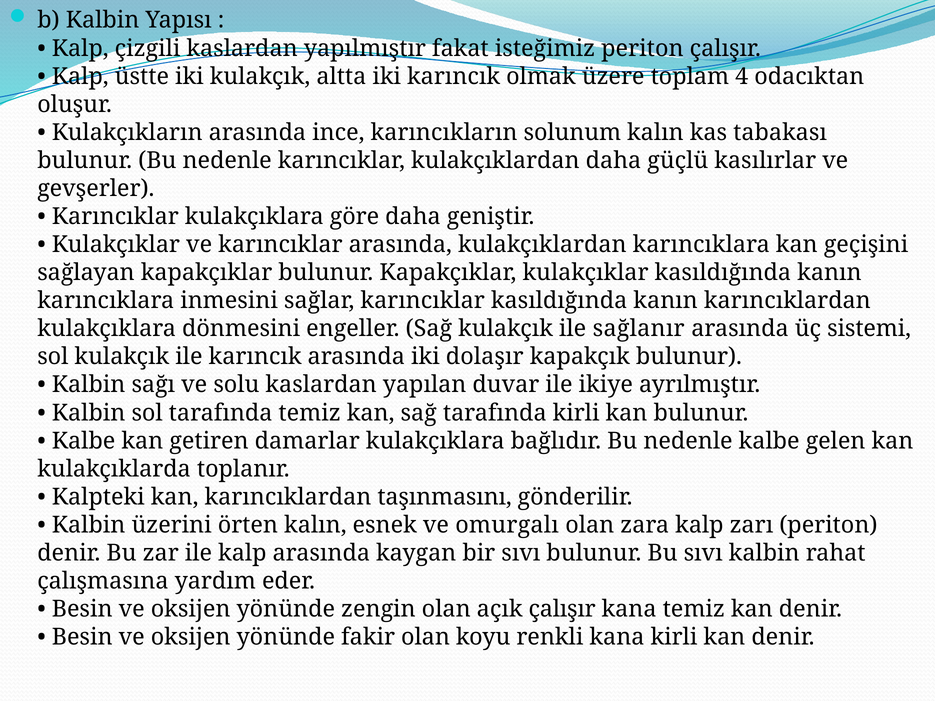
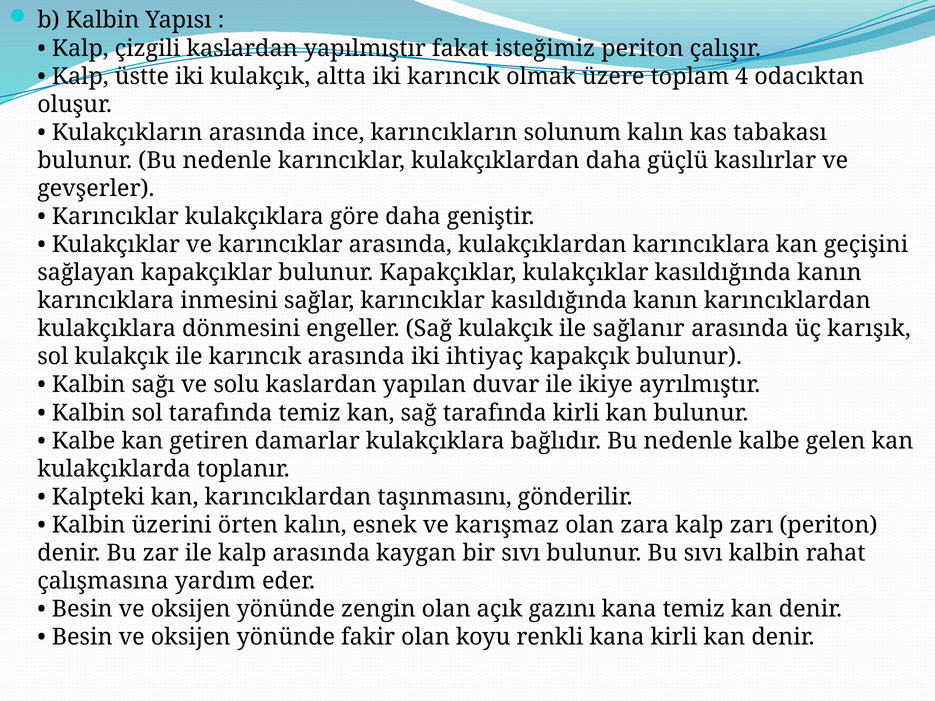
sistemi: sistemi -> karışık
dolaşır: dolaşır -> ihtiyaç
omurgalı: omurgalı -> karışmaz
açık çalışır: çalışır -> gazını
